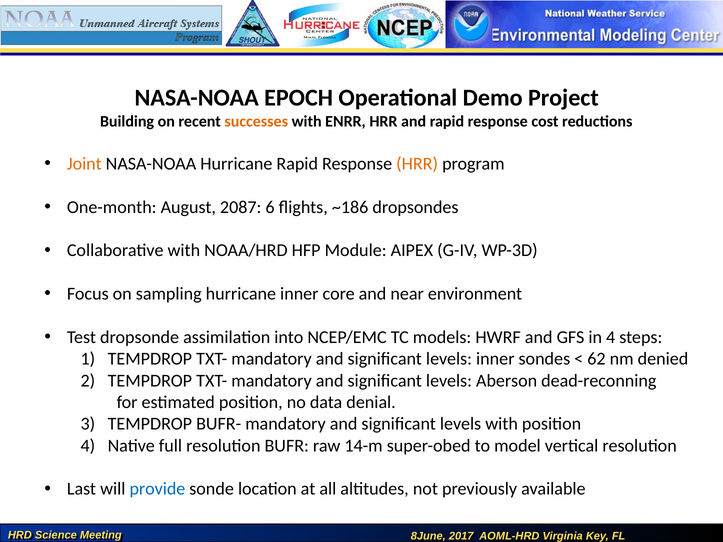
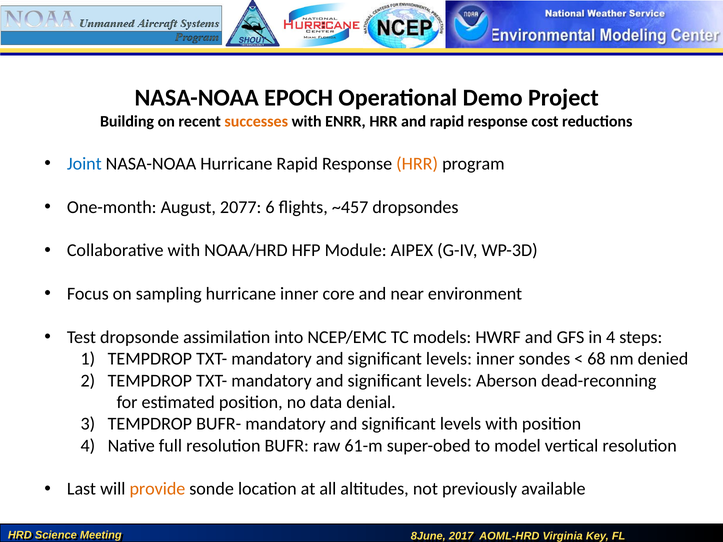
Joint colour: orange -> blue
2087: 2087 -> 2077
~186: ~186 -> ~457
62: 62 -> 68
14-m: 14-m -> 61-m
provide colour: blue -> orange
